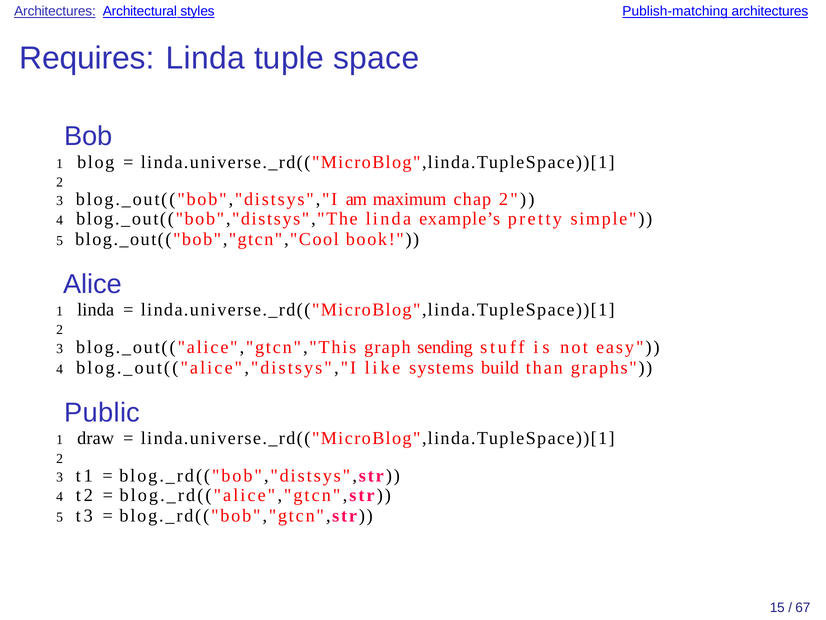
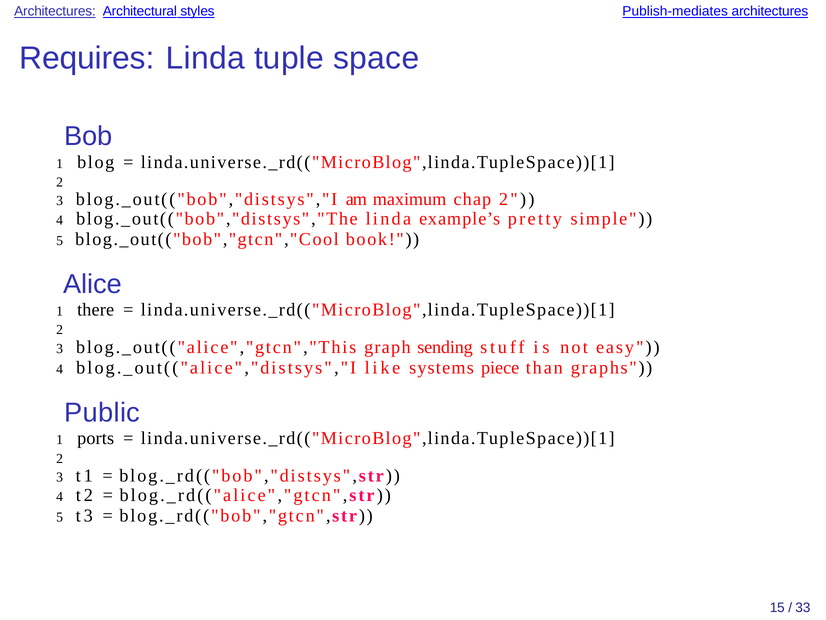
Publish-matching: Publish-matching -> Publish-mediates
1 linda: linda -> there
build: build -> piece
draw: draw -> ports
67: 67 -> 33
